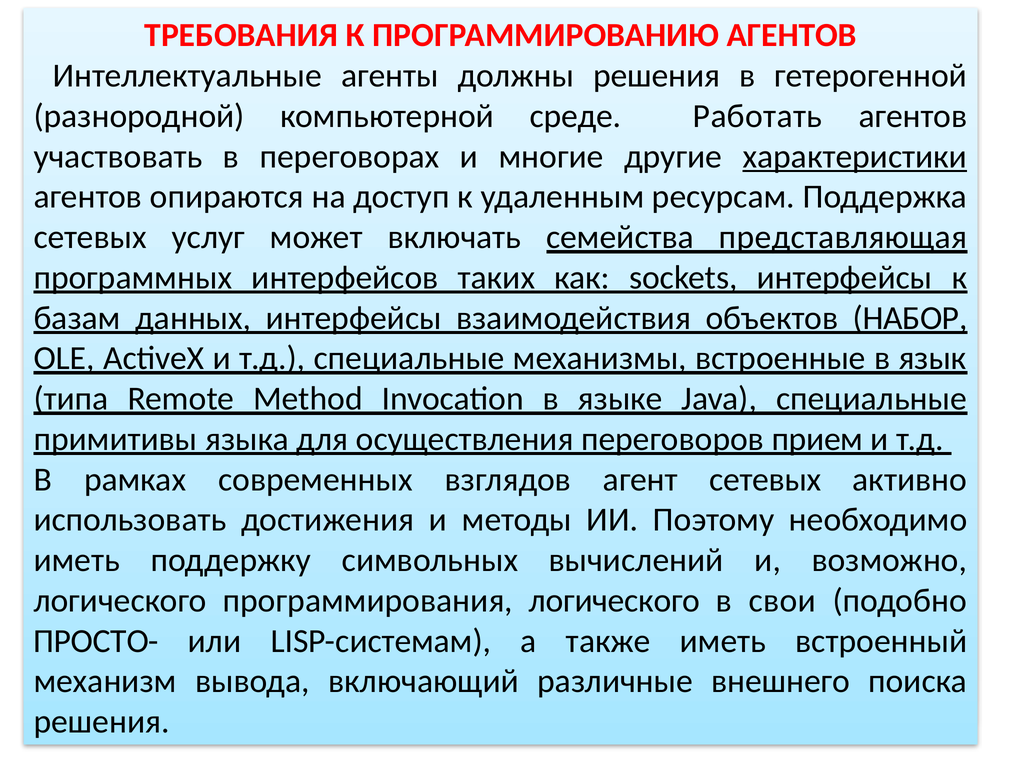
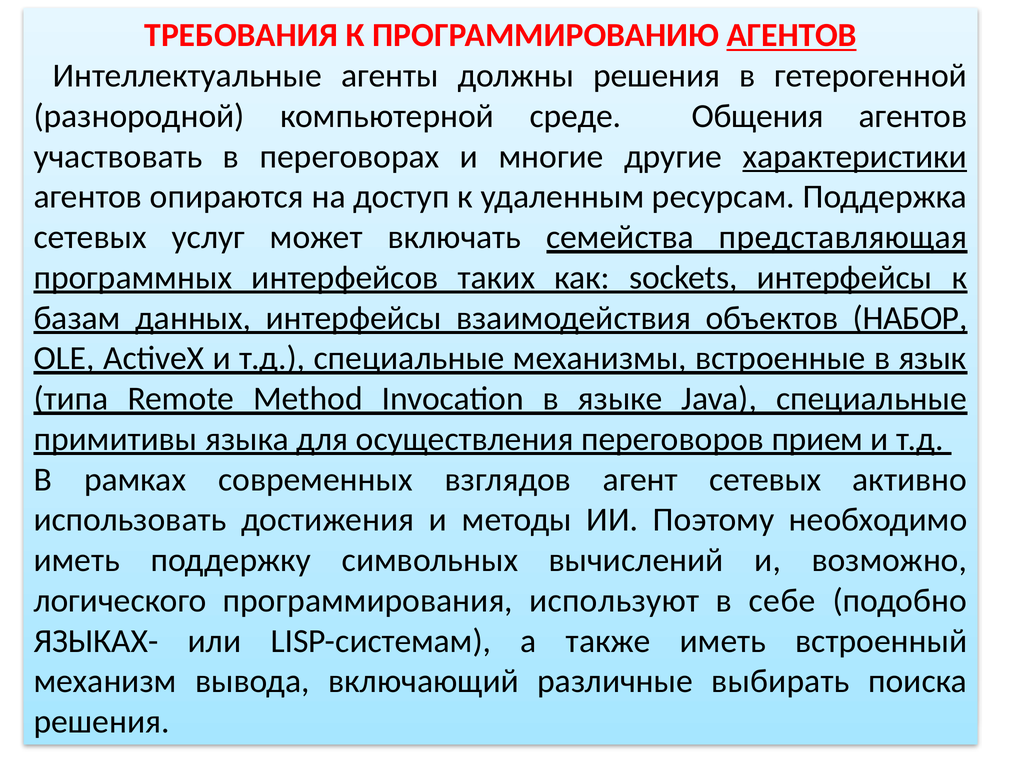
АГЕНТОВ at (792, 35) underline: none -> present
Работать: Работать -> Общения
программирования логического: логического -> используют
свои: свои -> себе
ПРОСТО-: ПРОСТО- -> ЯЗЫКАХ-
внешнего: внешнего -> выбирать
